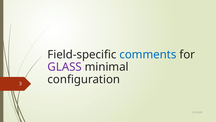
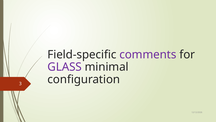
comments colour: blue -> purple
